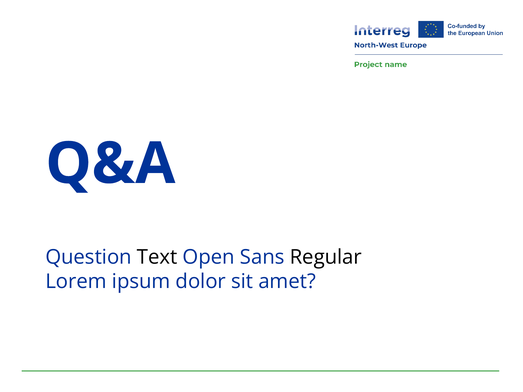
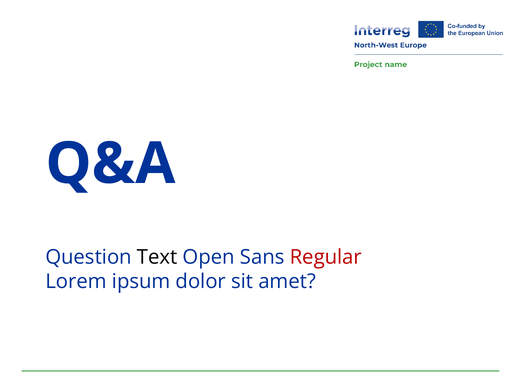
Regular colour: black -> red
